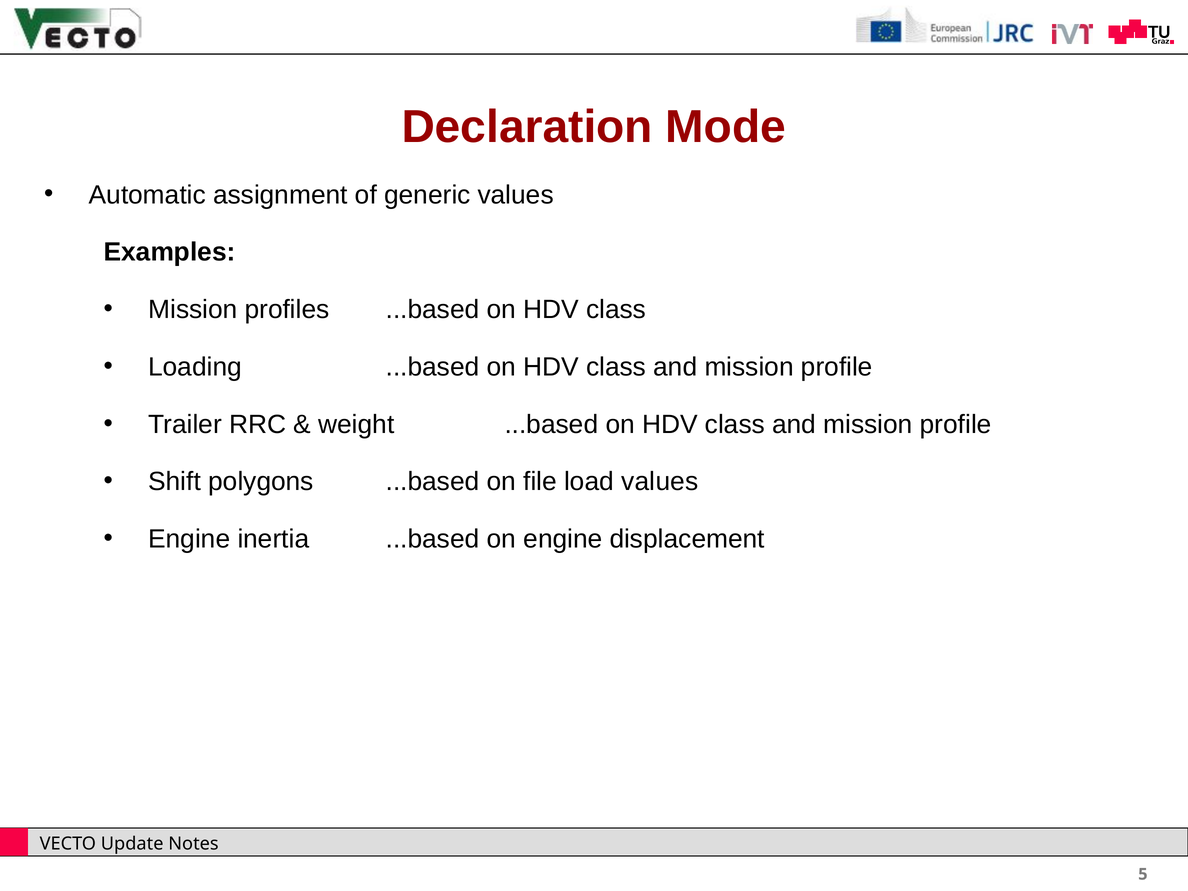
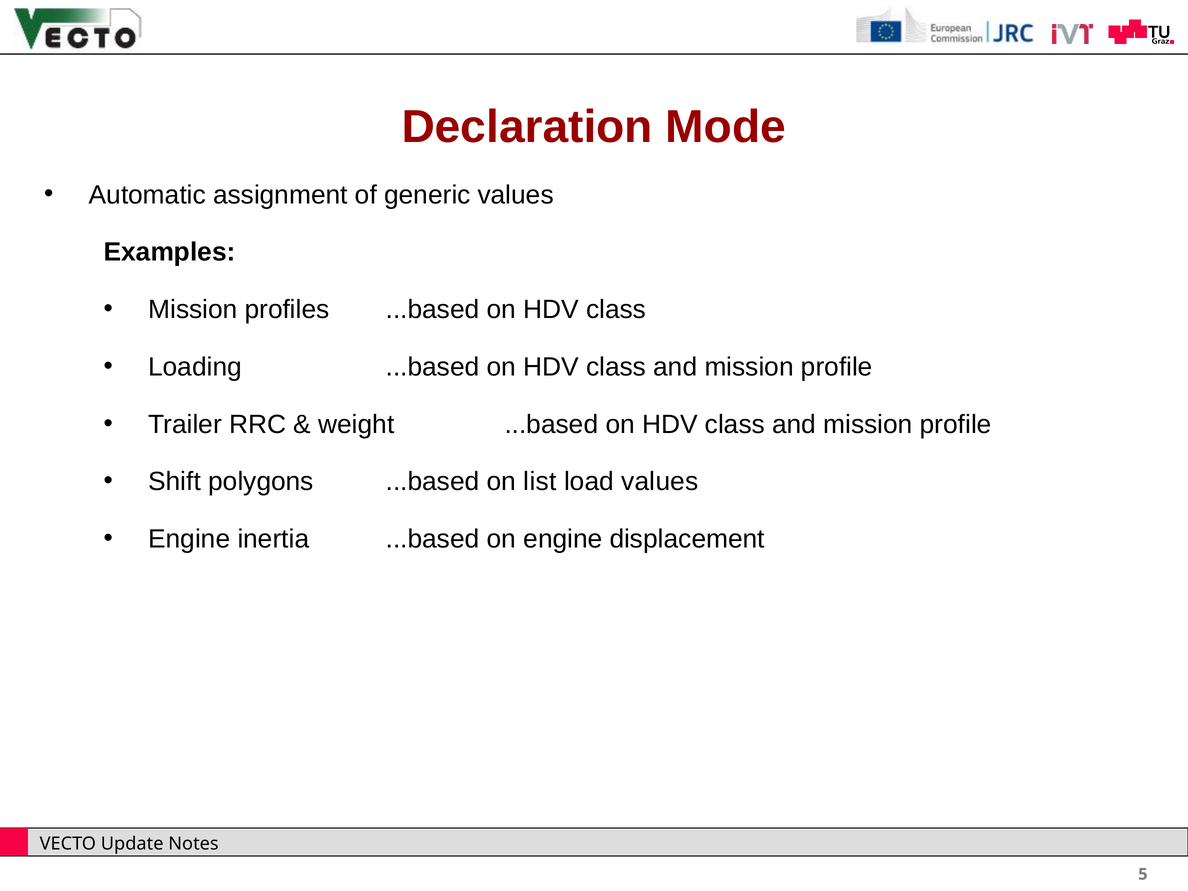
file: file -> list
